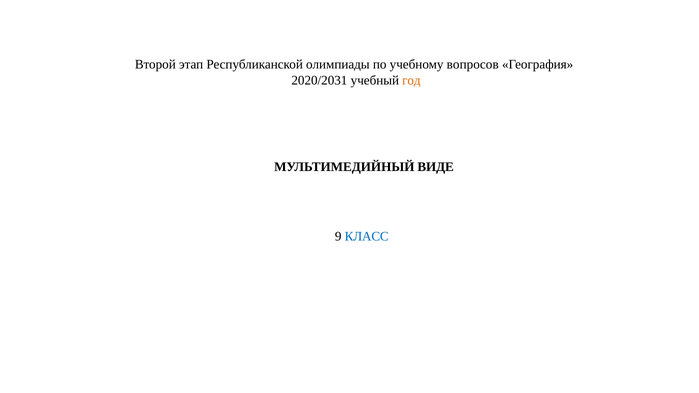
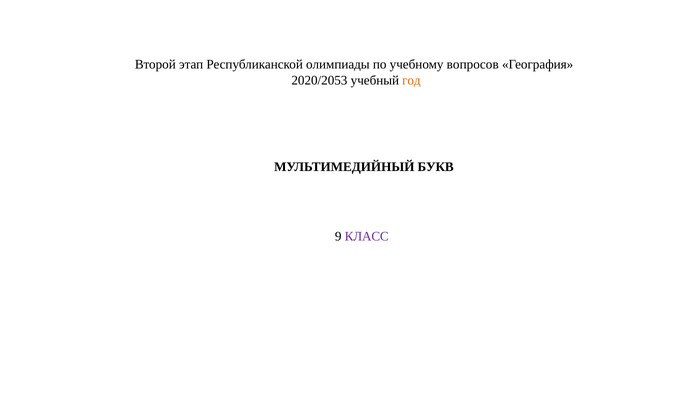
2020/2031: 2020/2031 -> 2020/2053
ВИДЕ: ВИДЕ -> БУКВ
КЛАСС colour: blue -> purple
